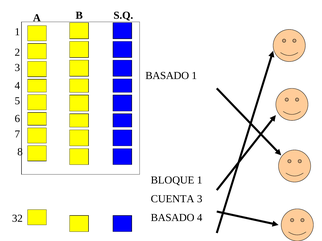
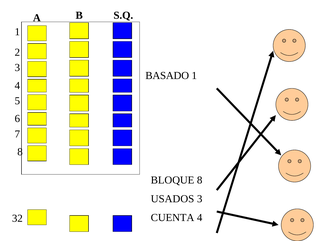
BLOQUE 1: 1 -> 8
CUENTA: CUENTA -> USADOS
BASADO at (173, 218): BASADO -> CUENTA
